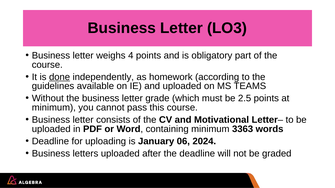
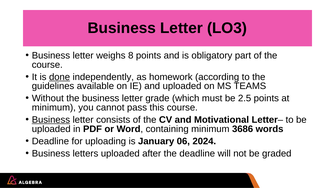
4: 4 -> 8
Business at (51, 120) underline: none -> present
3363: 3363 -> 3686
